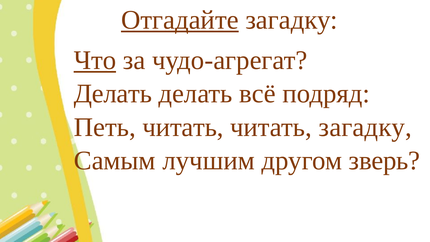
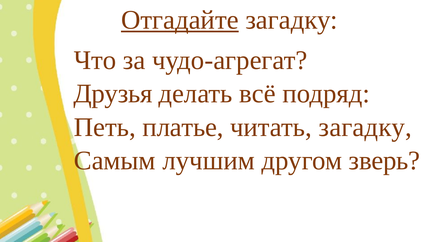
Что underline: present -> none
Делать at (113, 94): Делать -> Друзья
Петь читать: читать -> платье
